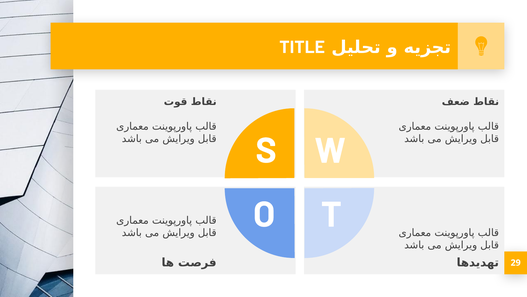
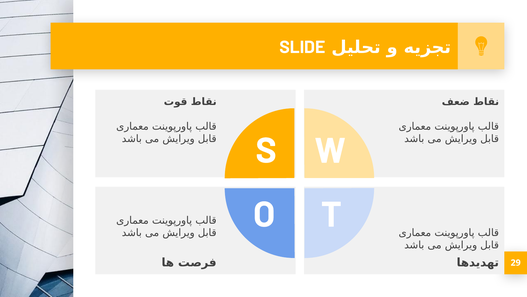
TITLE: TITLE -> SLIDE
